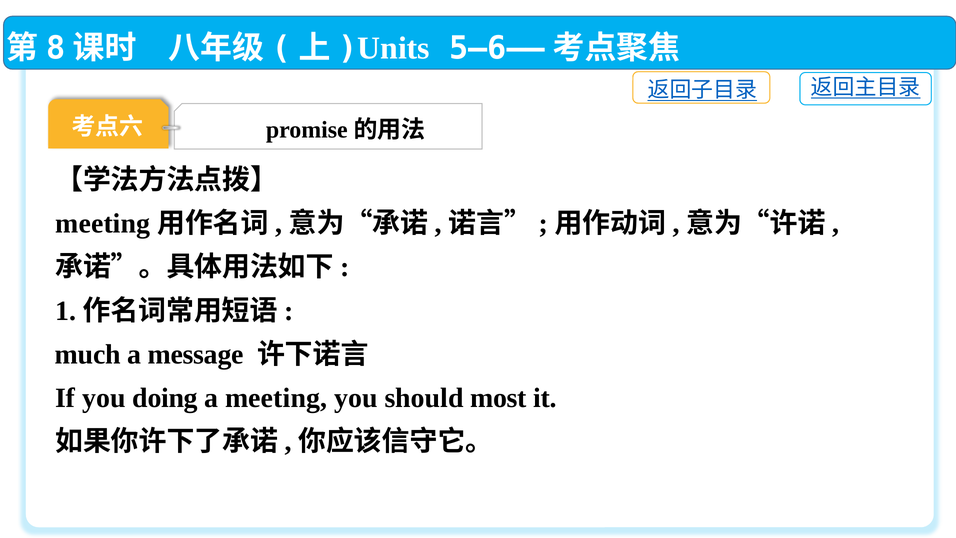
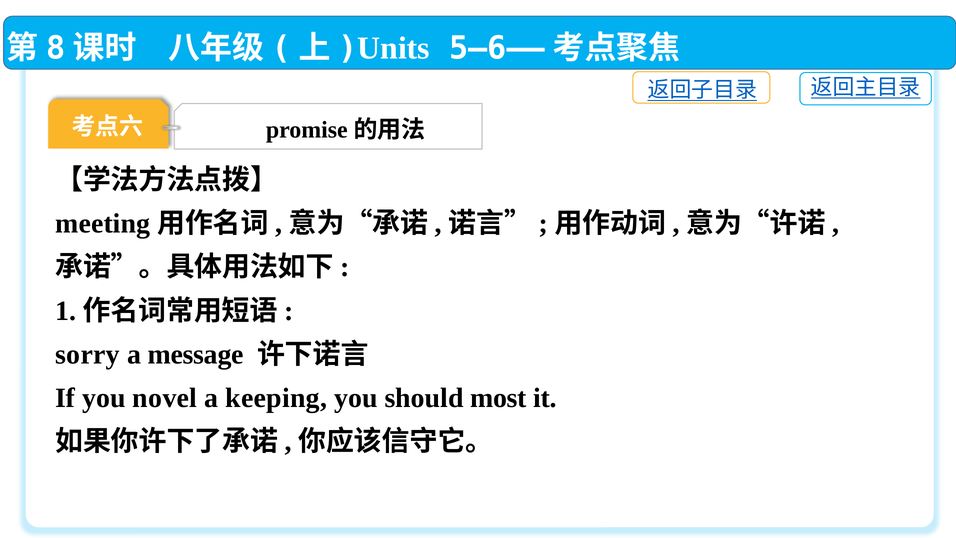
much: much -> sorry
doing: doing -> novel
a meeting: meeting -> keeping
